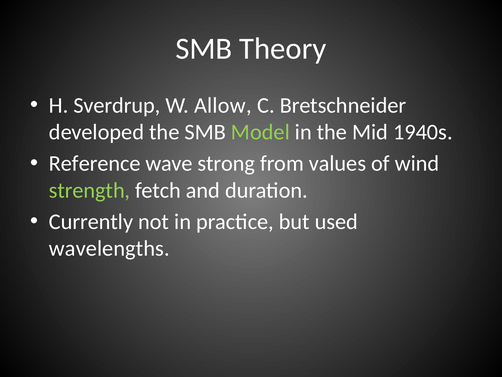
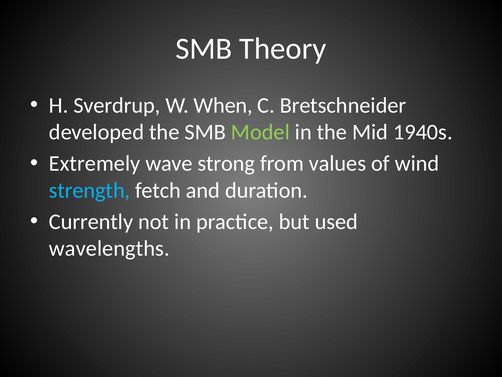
Allow: Allow -> When
Reference: Reference -> Extremely
strength colour: light green -> light blue
